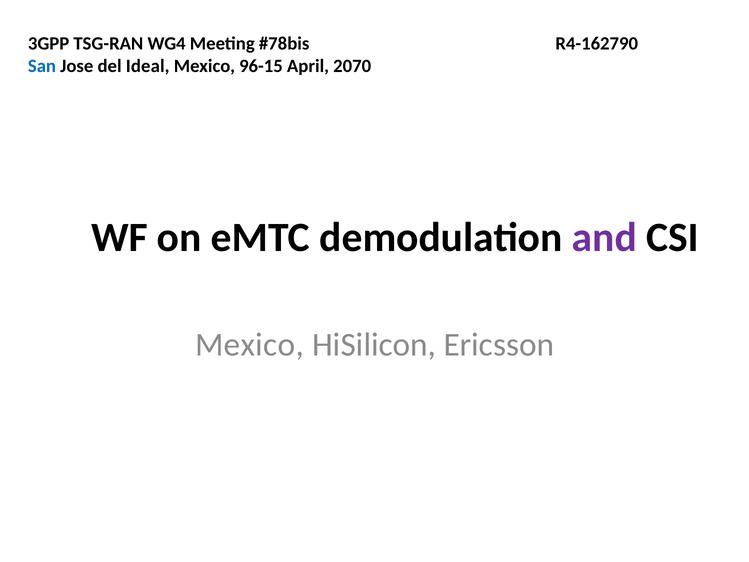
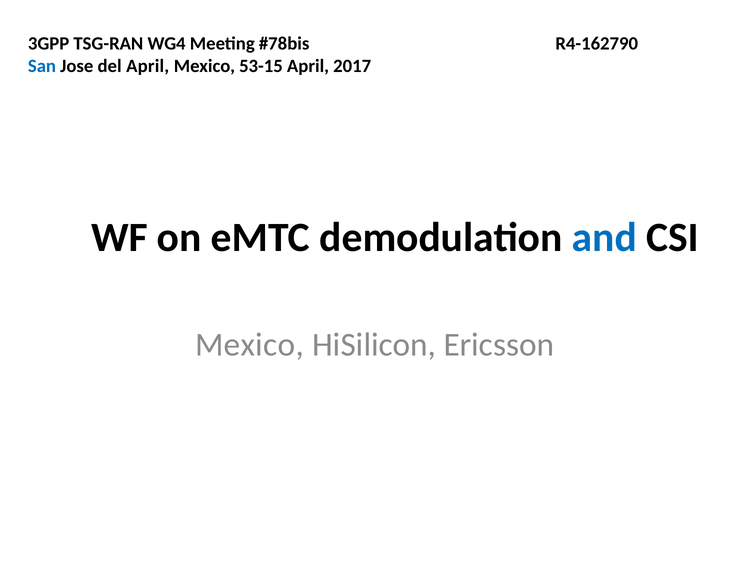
del Ideal: Ideal -> April
96-15: 96-15 -> 53-15
2070: 2070 -> 2017
and colour: purple -> blue
